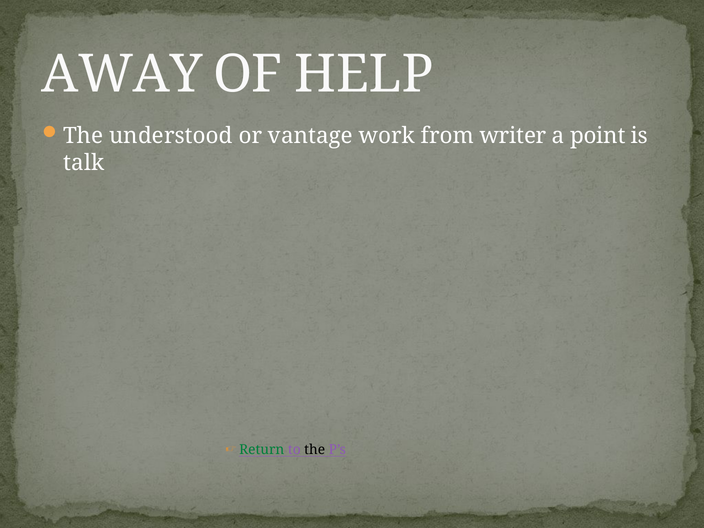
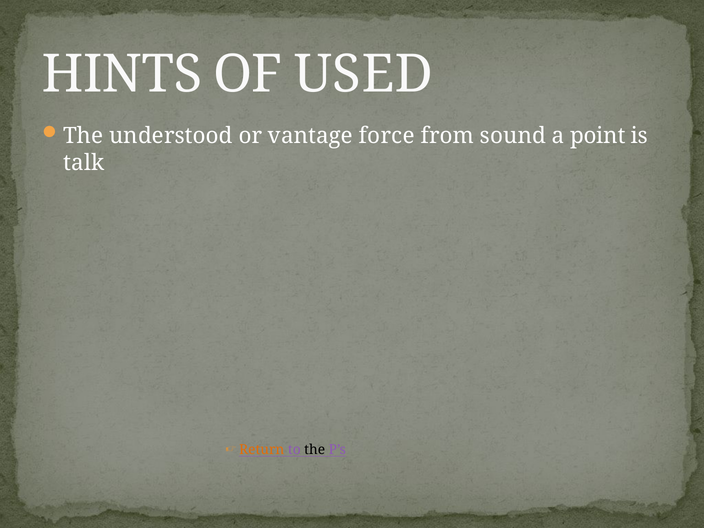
AWAY: AWAY -> HINTS
HELP: HELP -> USED
work: work -> force
writer: writer -> sound
Return colour: green -> orange
